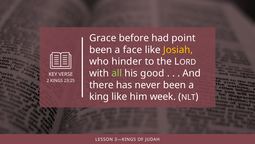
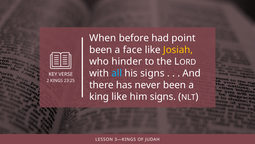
Grace: Grace -> When
all colour: light green -> light blue
his good: good -> signs
him week: week -> signs
